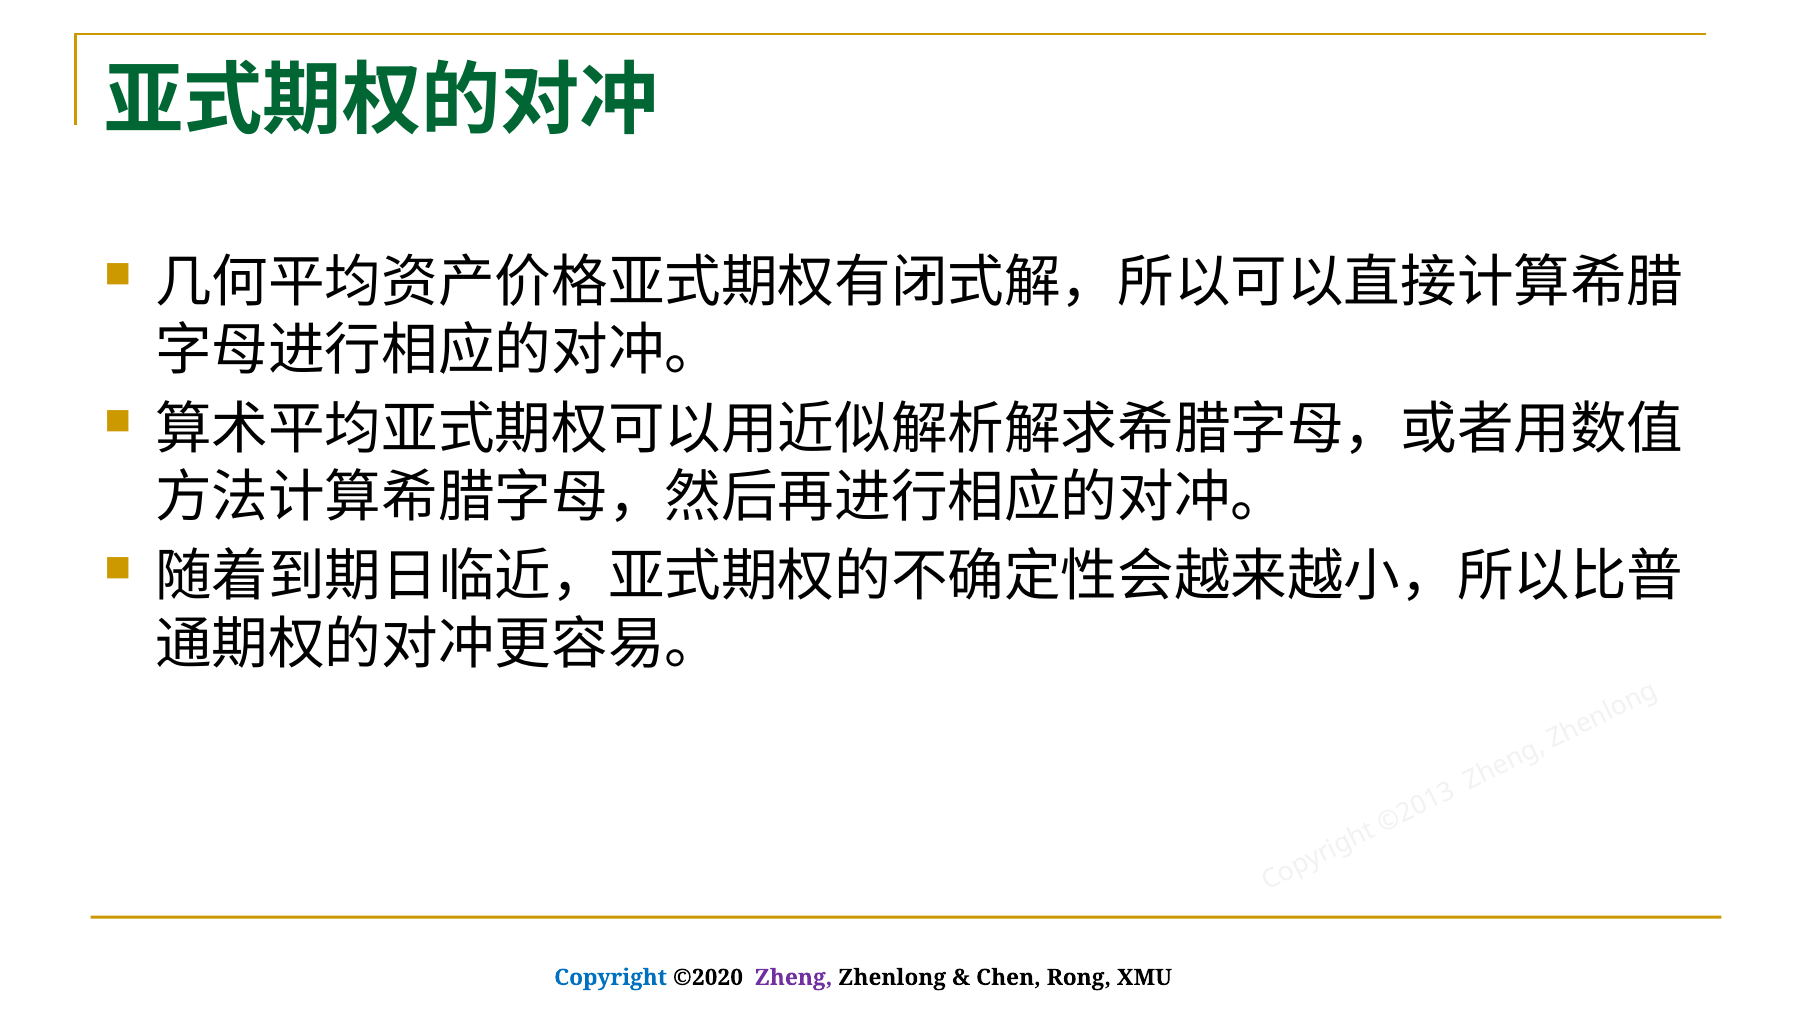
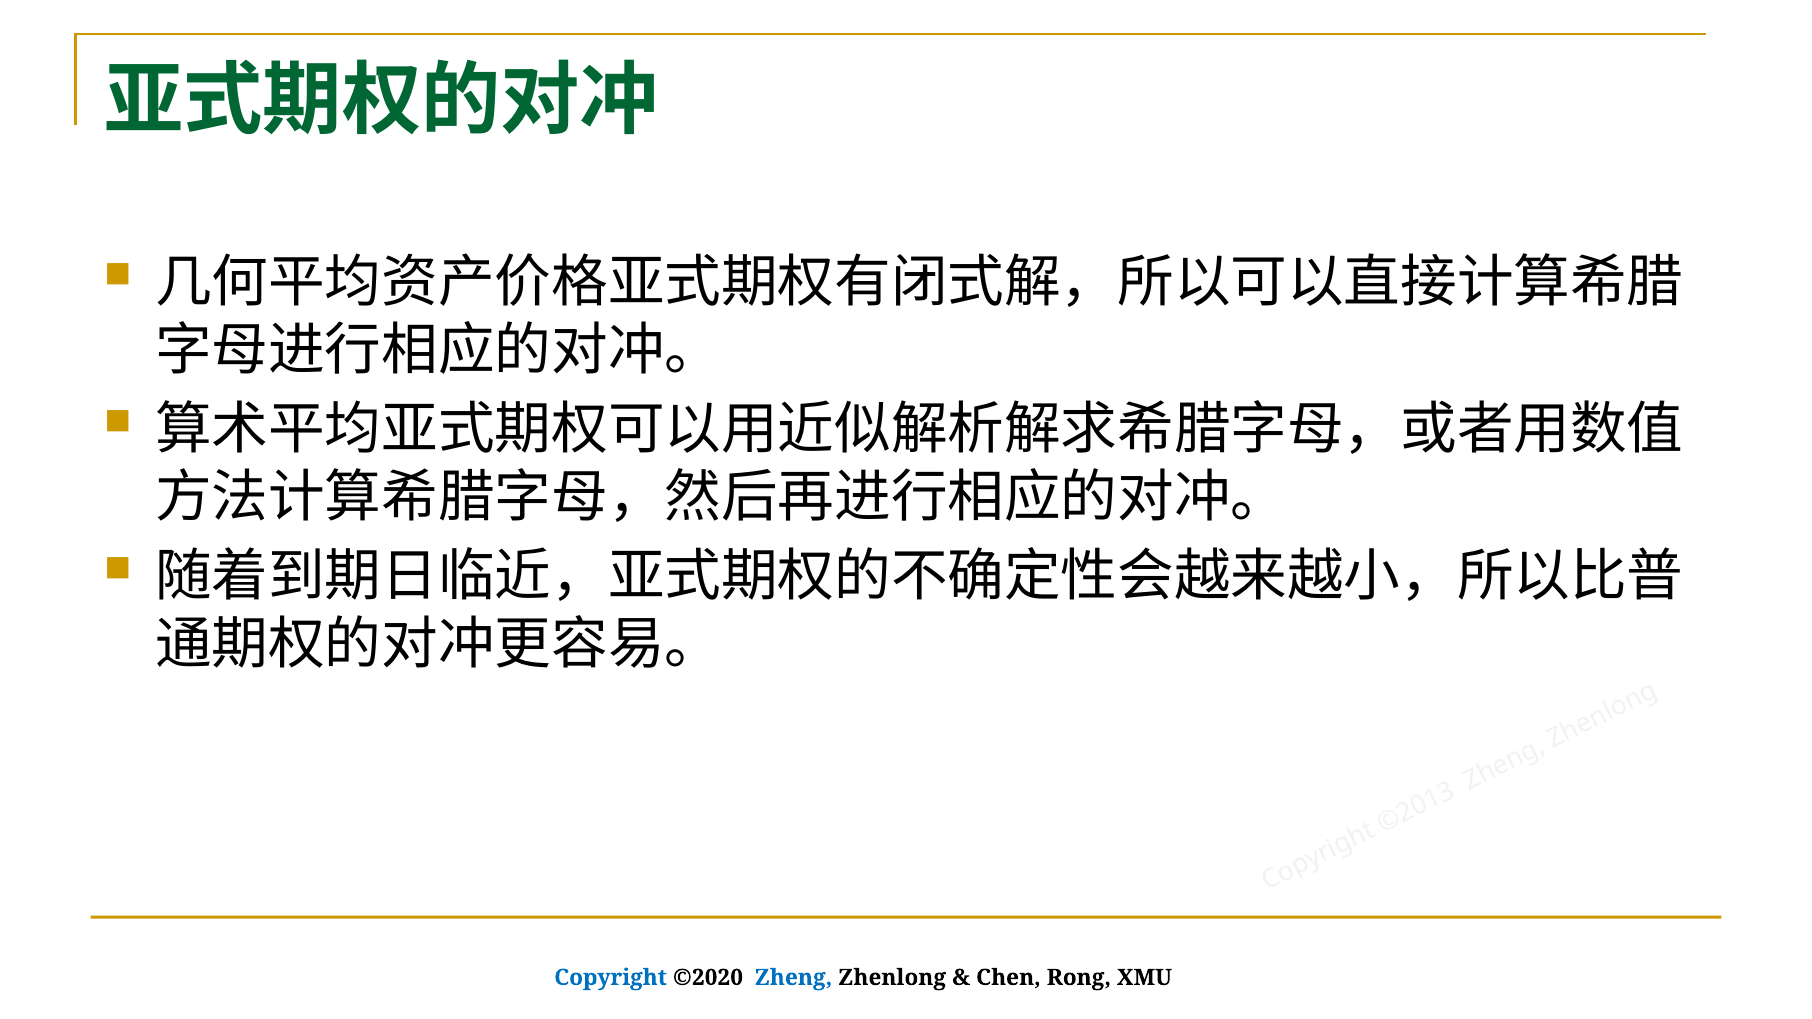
Zheng colour: purple -> blue
